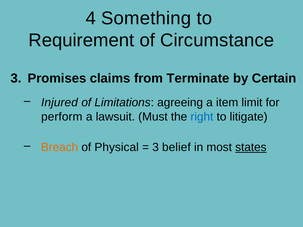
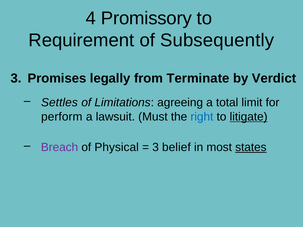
Something: Something -> Promissory
Circumstance: Circumstance -> Subsequently
claims: claims -> legally
Certain: Certain -> Verdict
Injured: Injured -> Settles
item: item -> total
litigate underline: none -> present
Breach colour: orange -> purple
